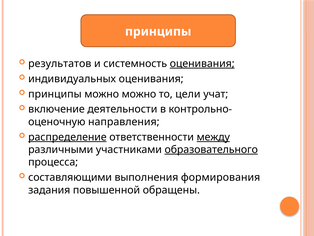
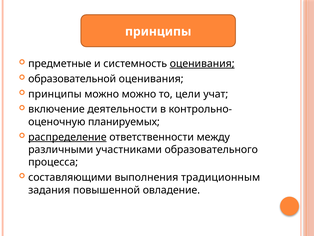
результатов: результатов -> предметные
индивидуальных: индивидуальных -> образовательной
направления: направления -> планируемых
между underline: present -> none
образовательного underline: present -> none
формирования: формирования -> традиционным
обращены: обращены -> овладение
